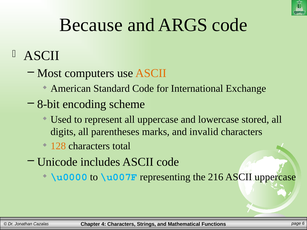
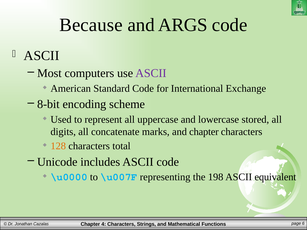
ASCII at (151, 73) colour: orange -> purple
parentheses: parentheses -> concatenate
and invalid: invalid -> chapter
216: 216 -> 198
ASCII uppercase: uppercase -> equivalent
